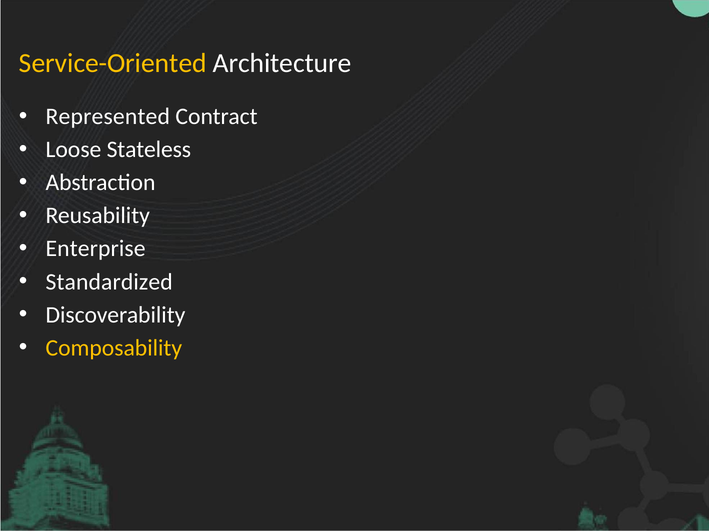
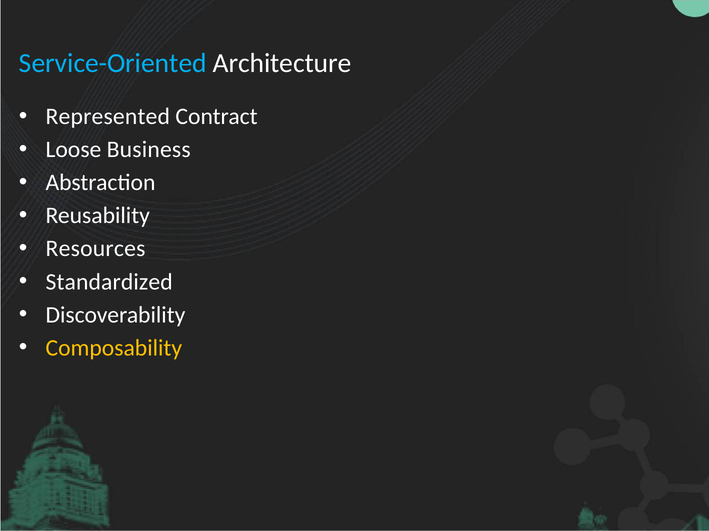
Service-Oriented colour: yellow -> light blue
Stateless: Stateless -> Business
Enterprise: Enterprise -> Resources
